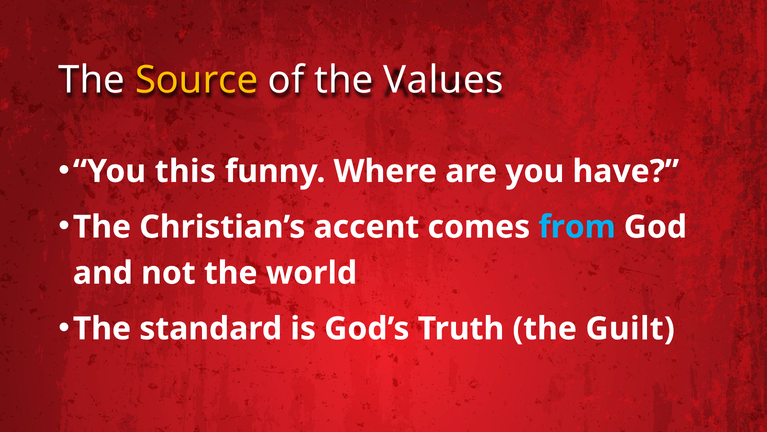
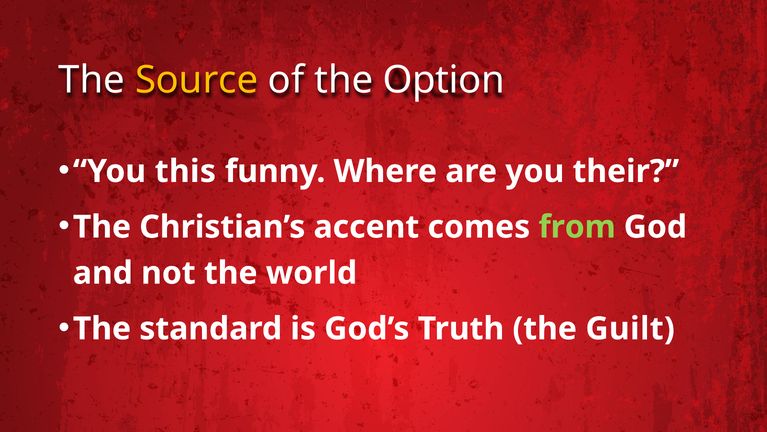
Values: Values -> Option
have: have -> their
from colour: light blue -> light green
